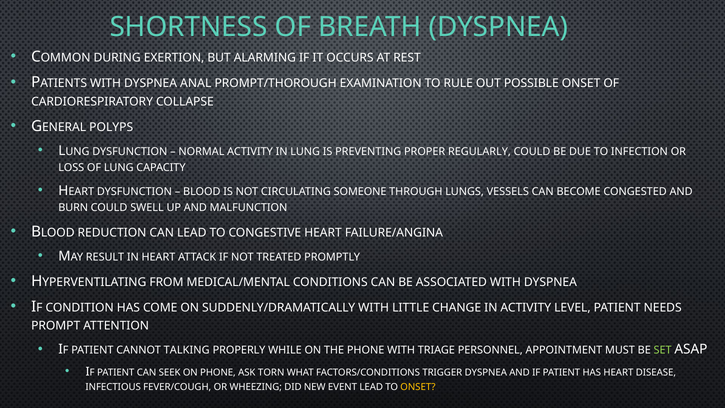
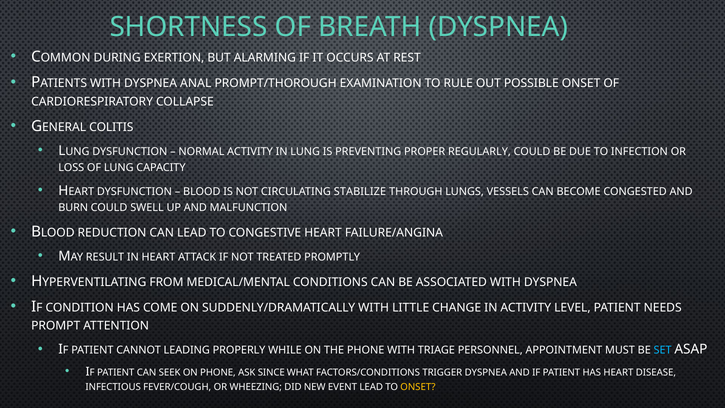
POLYPS: POLYPS -> COLITIS
SOMEONE: SOMEONE -> STABILIZE
TALKING: TALKING -> LEADING
SET colour: light green -> light blue
TORN: TORN -> SINCE
